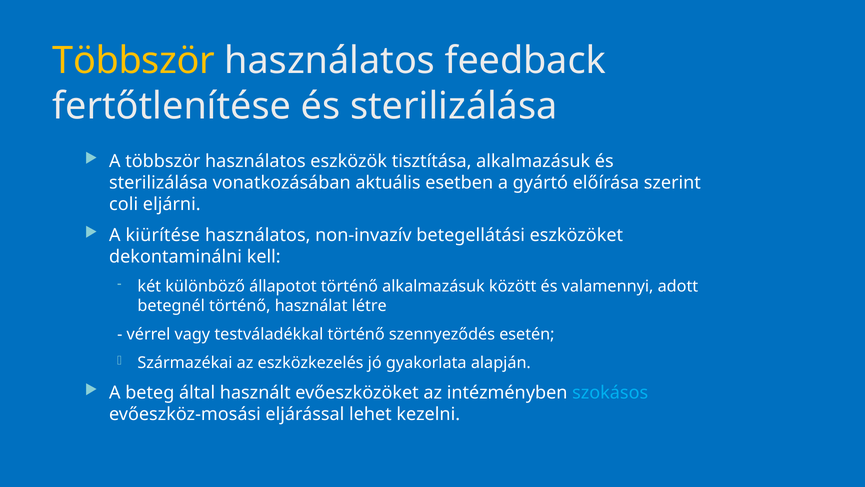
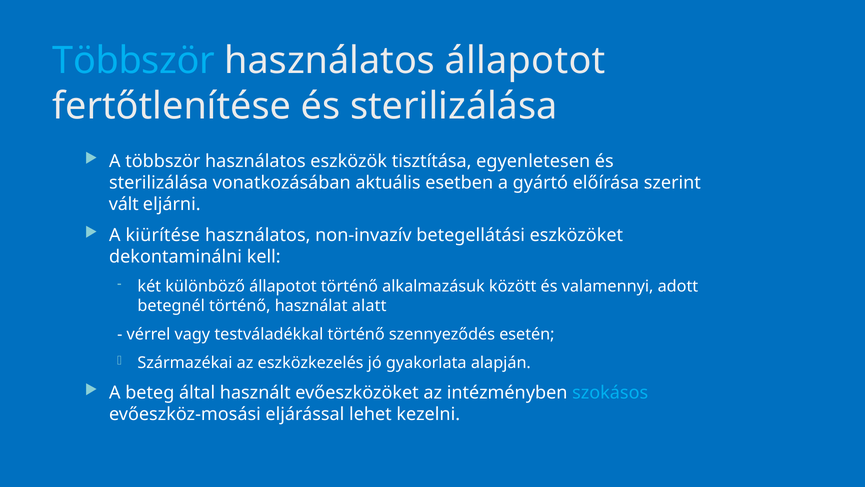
Többször at (134, 61) colour: yellow -> light blue
használatos feedback: feedback -> állapotot
tisztítása alkalmazásuk: alkalmazásuk -> egyenletesen
coli: coli -> vált
létre: létre -> alatt
